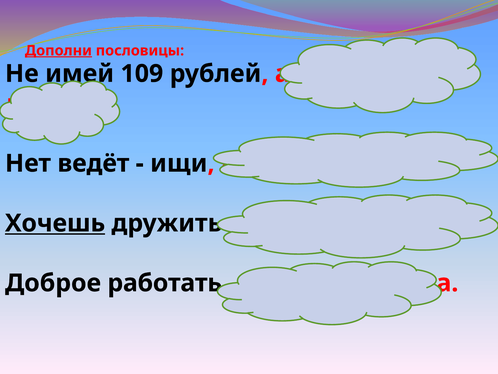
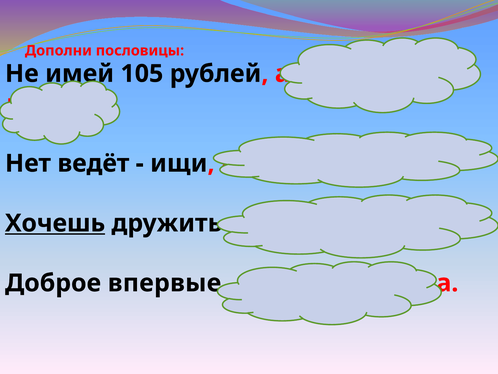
Дополни underline: present -> none
109: 109 -> 105
работать: работать -> впервые
